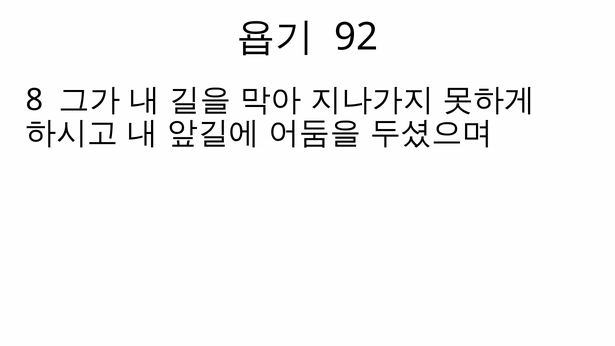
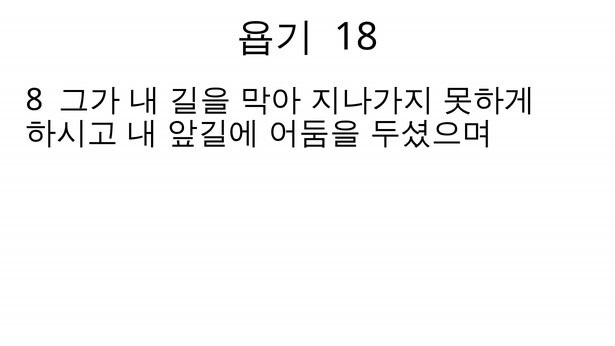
92: 92 -> 18
